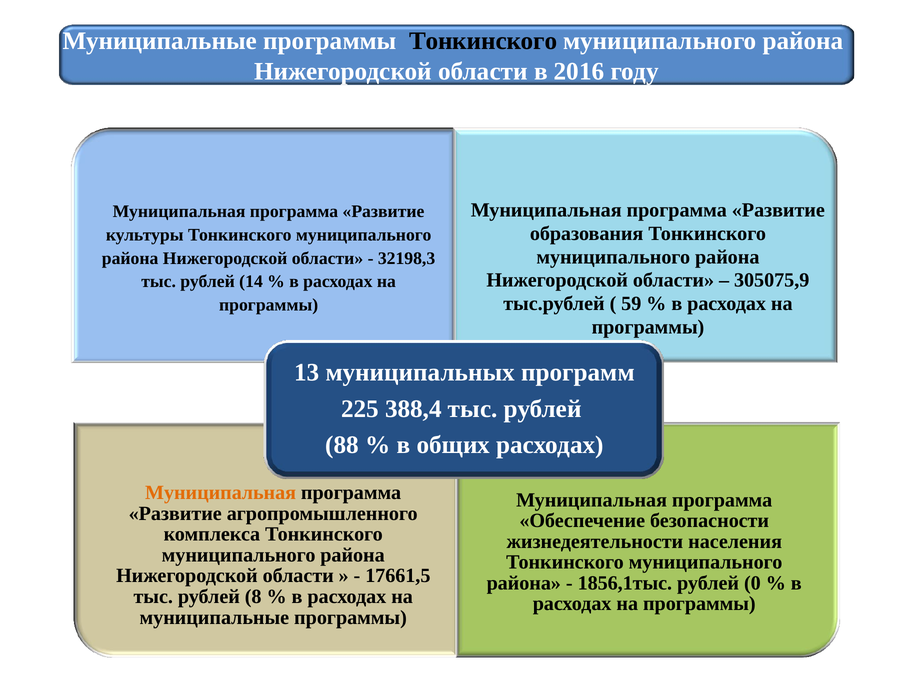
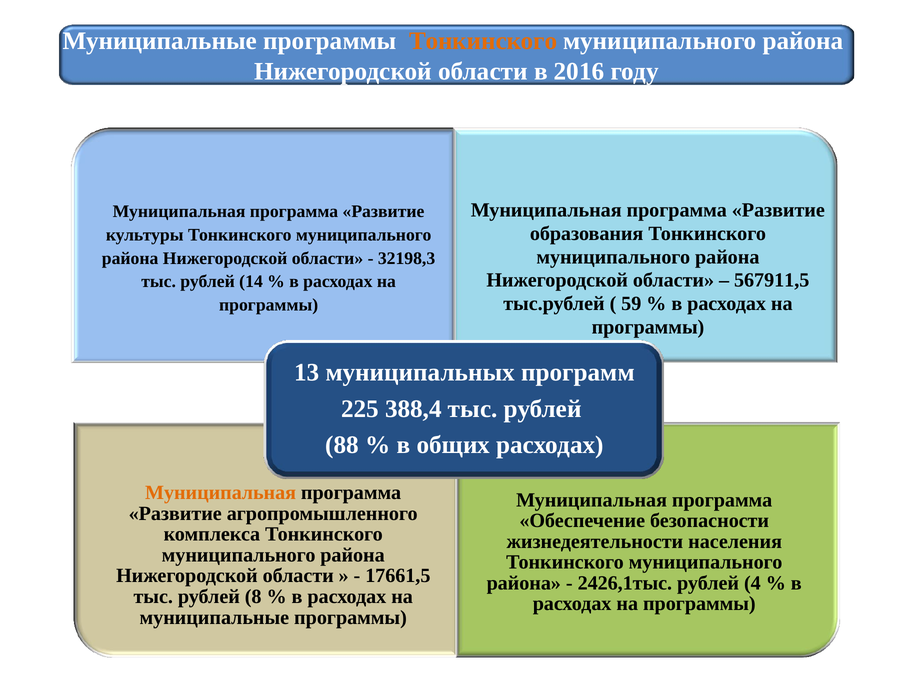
Тонкинского at (483, 41) colour: black -> orange
305075,9: 305075,9 -> 567911,5
1856,1тыс: 1856,1тыс -> 2426,1тыс
0: 0 -> 4
